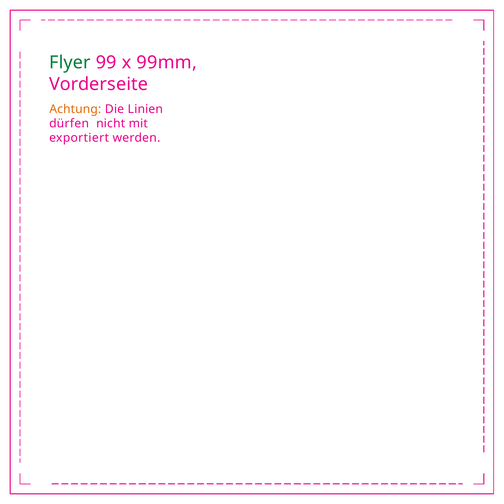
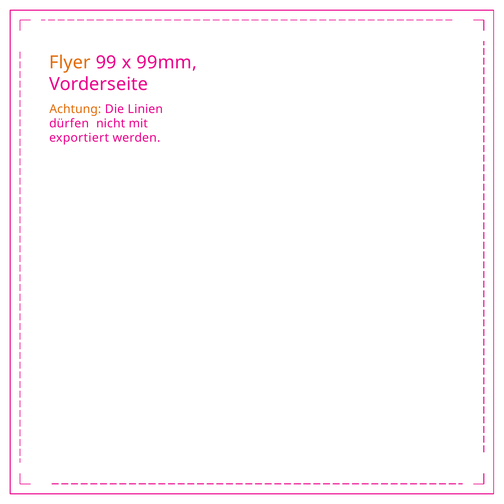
Flyer colour: green -> orange
